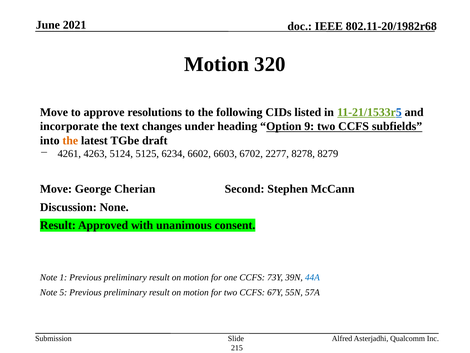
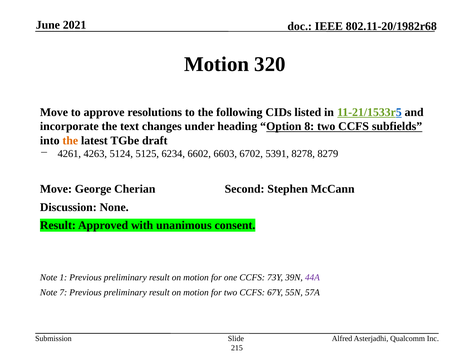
9: 9 -> 8
2277: 2277 -> 5391
44A colour: blue -> purple
5: 5 -> 7
